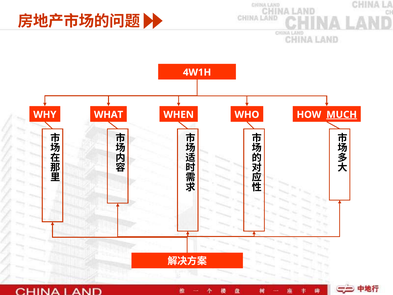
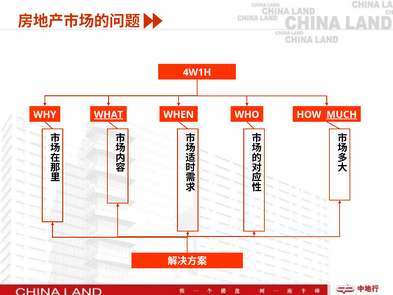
WHAT underline: none -> present
